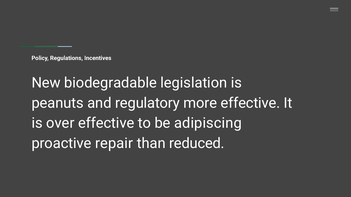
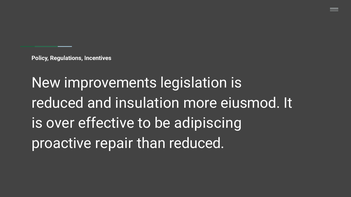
biodegradable: biodegradable -> improvements
peanuts at (58, 103): peanuts -> reduced
regulatory: regulatory -> insulation
more effective: effective -> eiusmod
